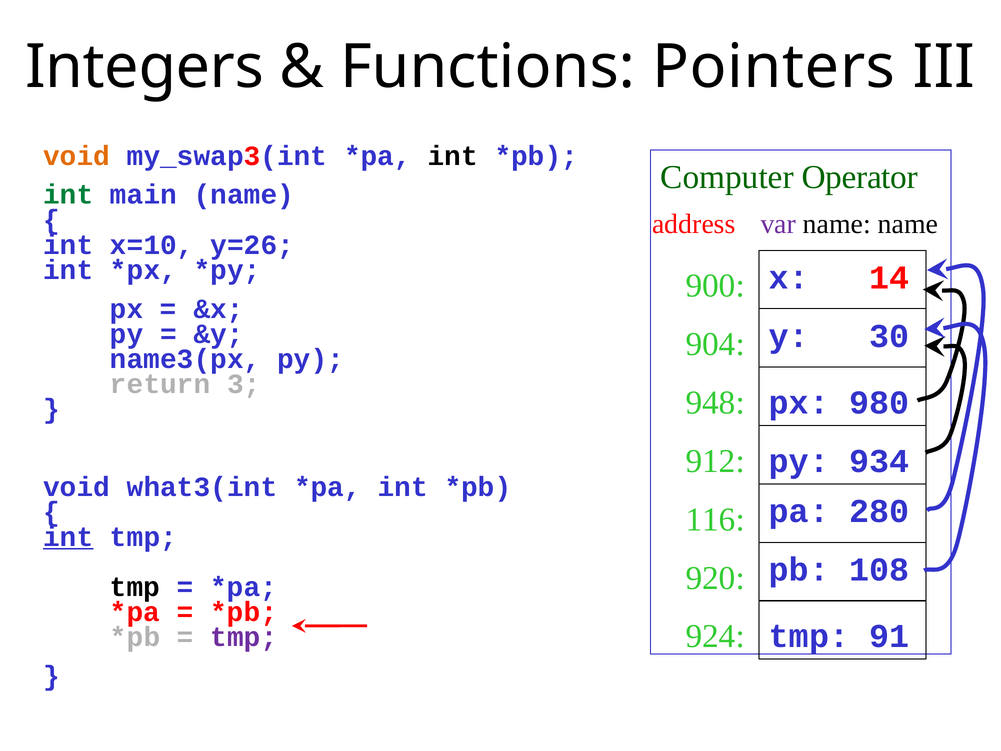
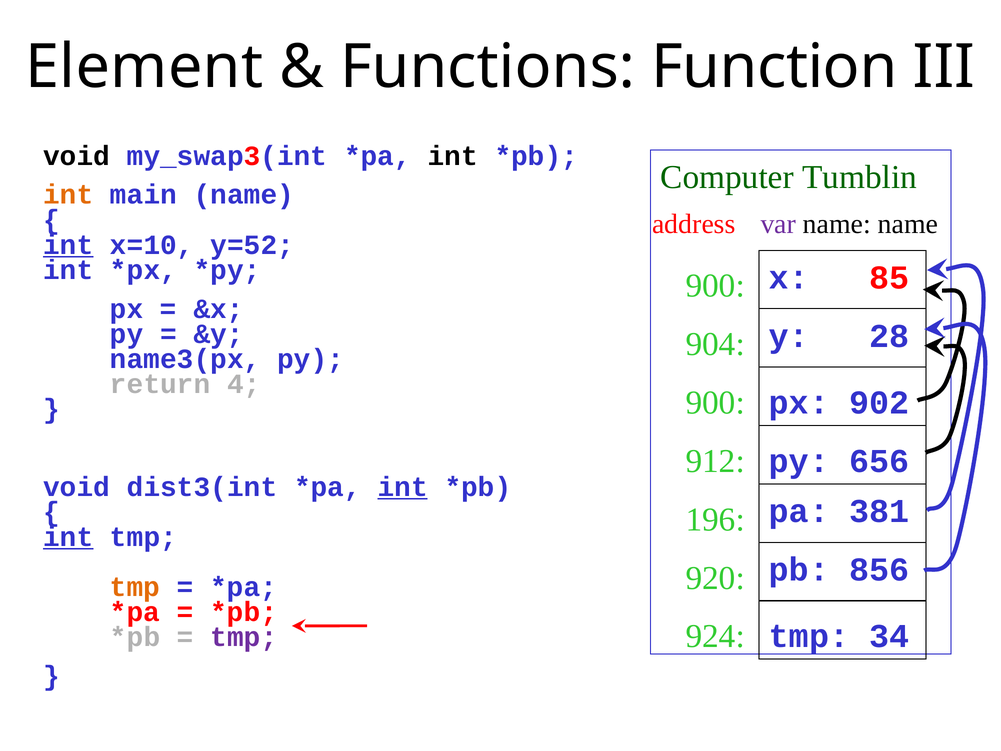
Integers: Integers -> Element
Pointers: Pointers -> Function
void at (77, 156) colour: orange -> black
Operator: Operator -> Tumblin
int at (68, 195) colour: green -> orange
int at (68, 245) underline: none -> present
y=26: y=26 -> y=52
14: 14 -> 85
30: 30 -> 28
3: 3 -> 4
948 at (715, 403): 948 -> 900
980: 980 -> 902
934: 934 -> 656
what3(int: what3(int -> dist3(int
int at (403, 487) underline: none -> present
280: 280 -> 381
116: 116 -> 196
108: 108 -> 856
tmp at (135, 587) colour: black -> orange
91: 91 -> 34
